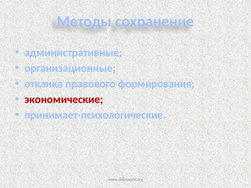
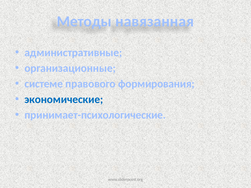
сохранение: сохранение -> навязанная
отклика: отклика -> системе
экономические colour: red -> blue
